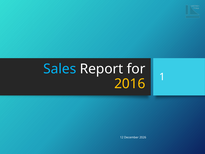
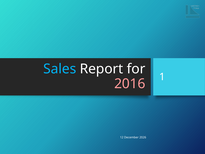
2016 colour: yellow -> pink
